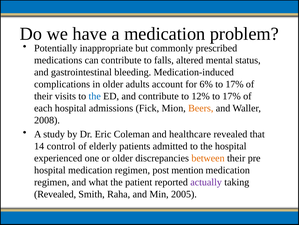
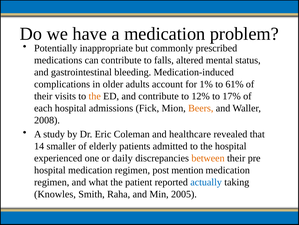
6%: 6% -> 1%
17% at (235, 84): 17% -> 61%
the at (95, 96) colour: blue -> orange
control: control -> smaller
or older: older -> daily
actually colour: purple -> blue
Revealed at (55, 194): Revealed -> Knowles
